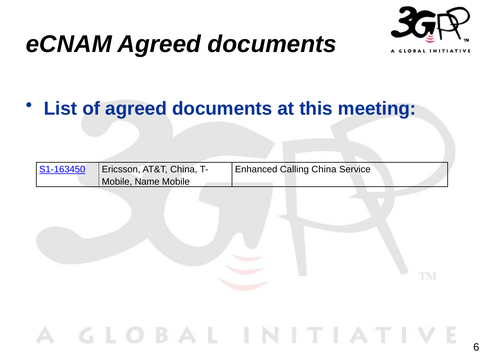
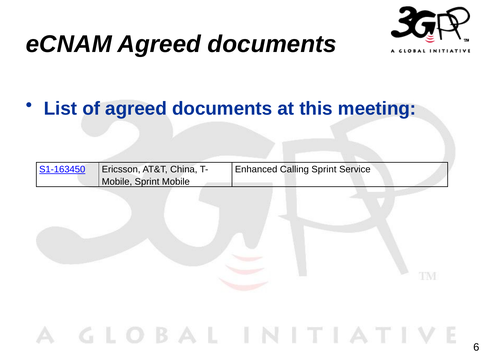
Calling China: China -> Sprint
Mobile Name: Name -> Sprint
